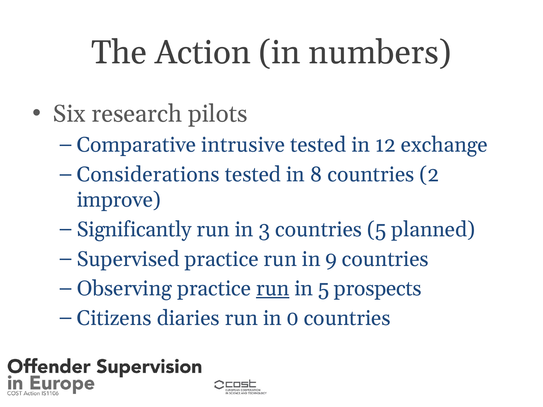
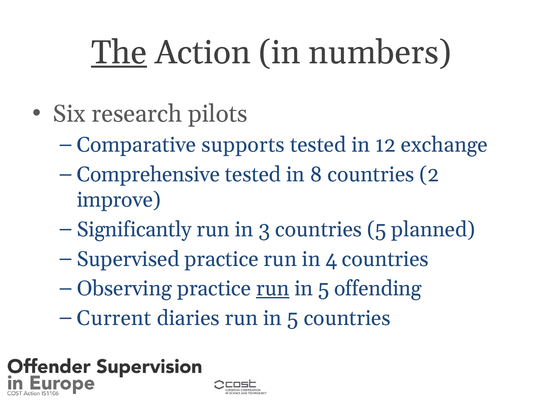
The underline: none -> present
intrusive: intrusive -> supports
Considerations: Considerations -> Comprehensive
9: 9 -> 4
prospects: prospects -> offending
Citizens: Citizens -> Current
diaries run in 0: 0 -> 5
